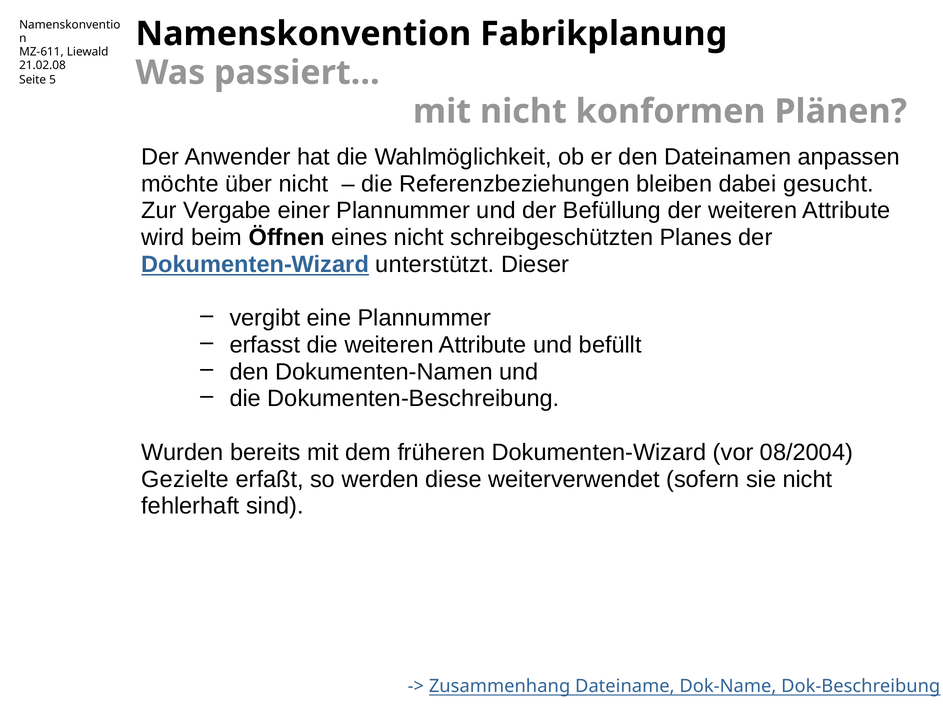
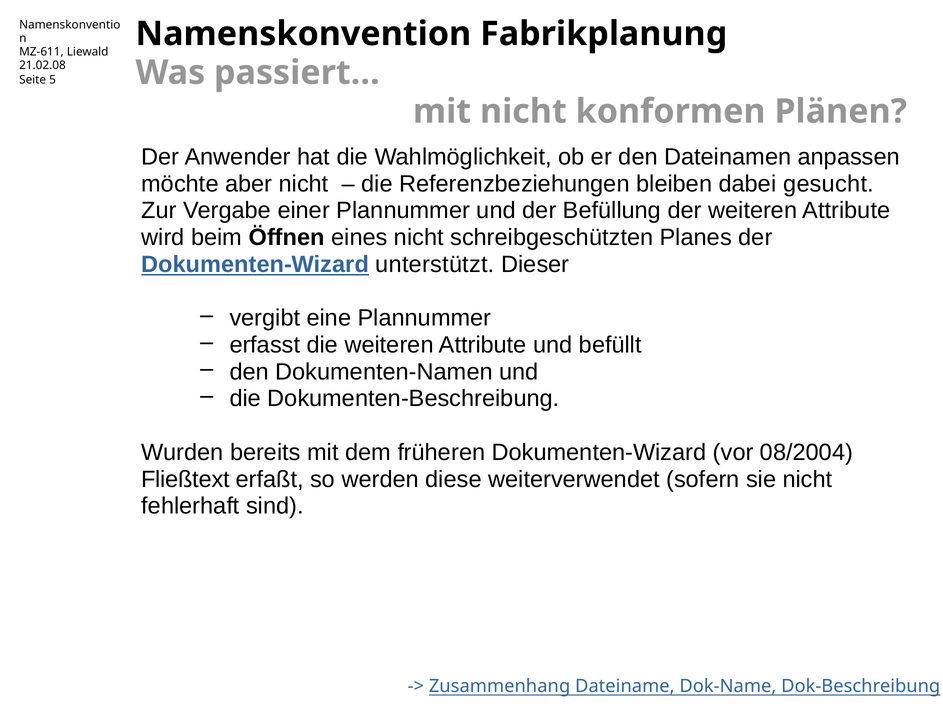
über: über -> aber
Gezielte: Gezielte -> Fließtext
